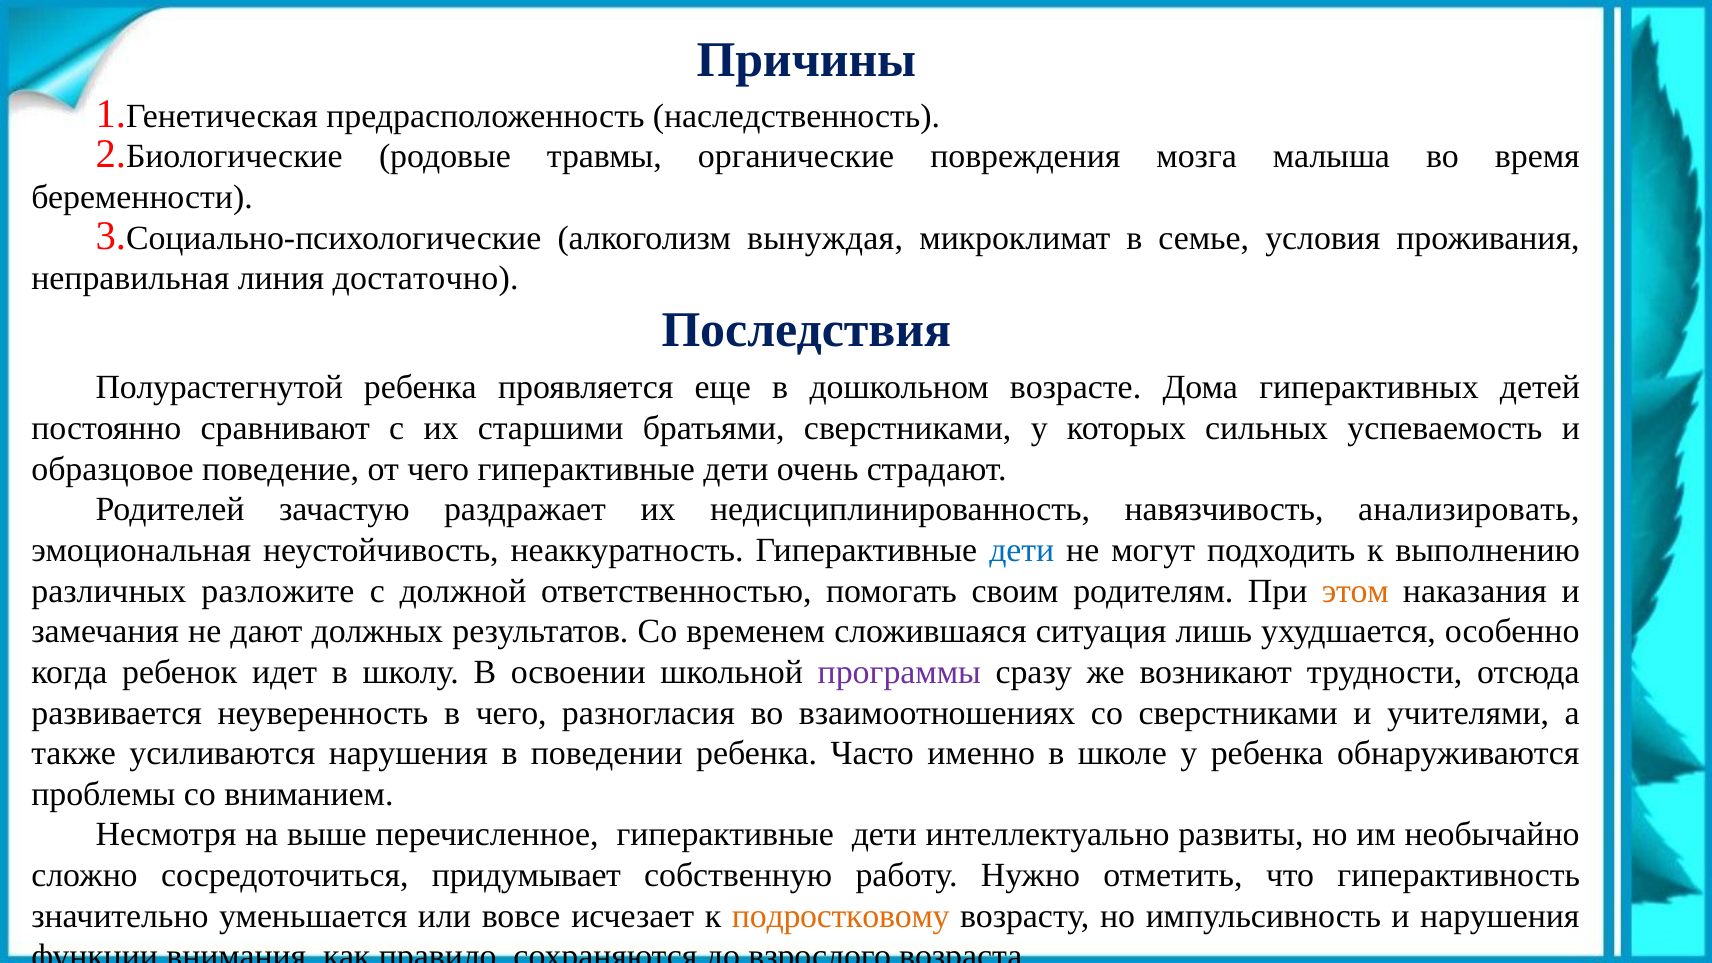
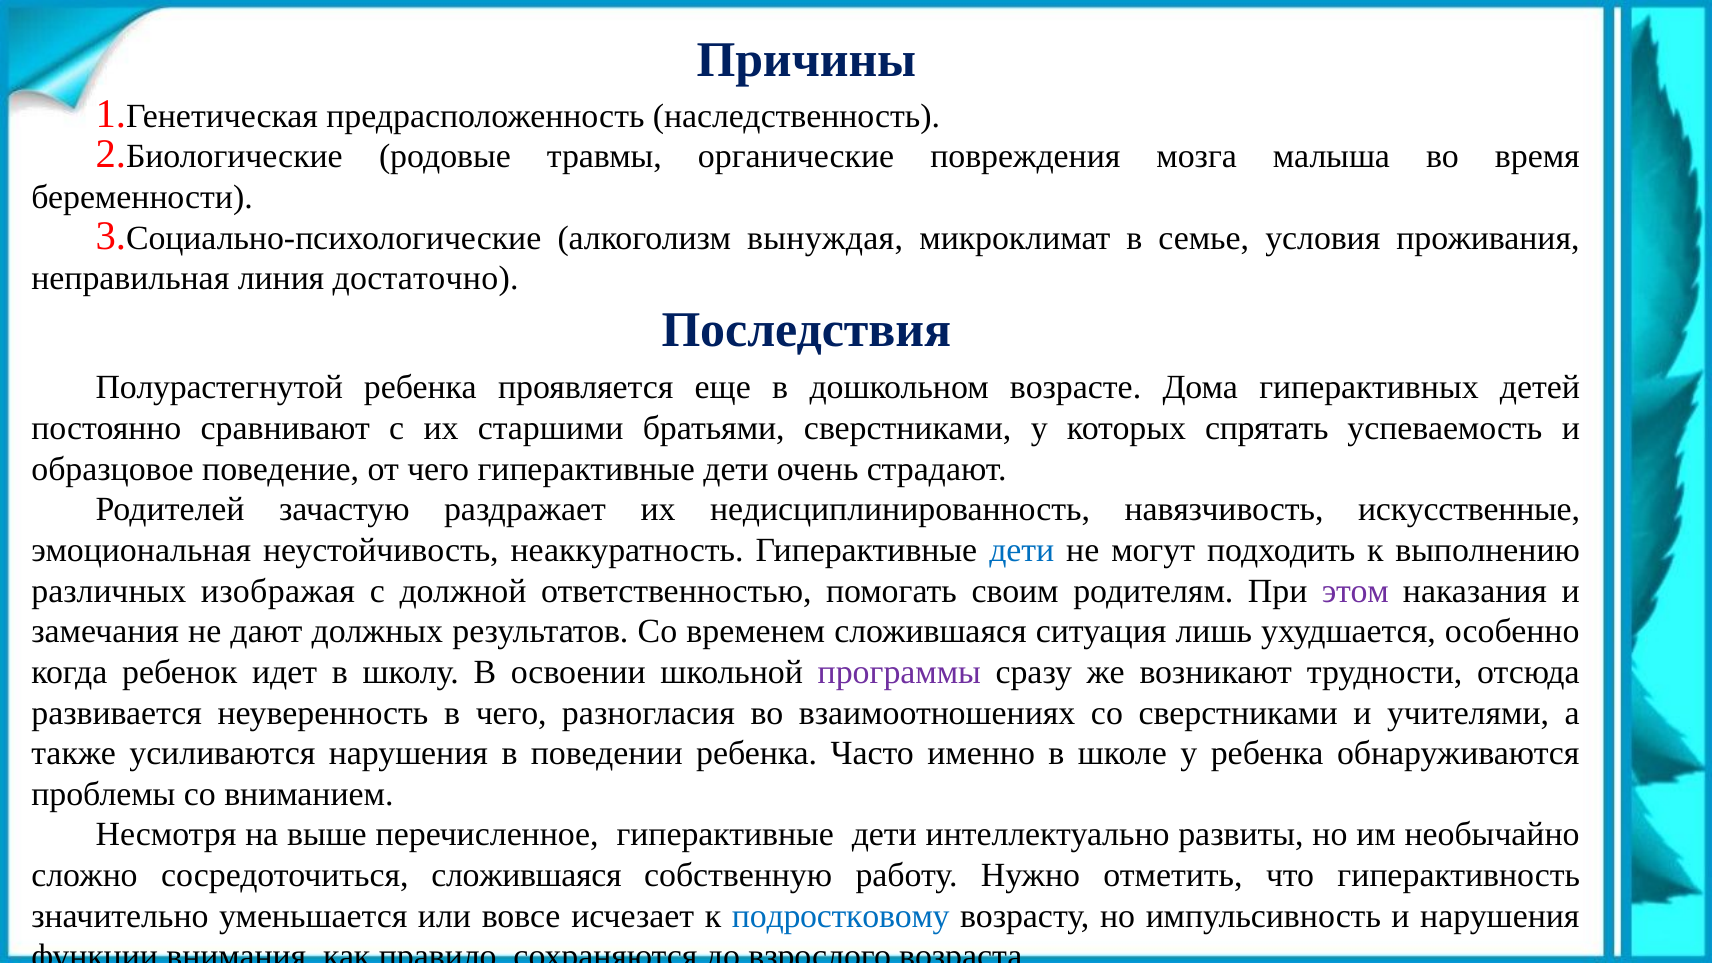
сильных: сильных -> спрятать
анализировать: анализировать -> искусственные
разложите: разложите -> изображая
этом colour: orange -> purple
сосредоточиться придумывает: придумывает -> сложившаяся
подростковому colour: orange -> blue
